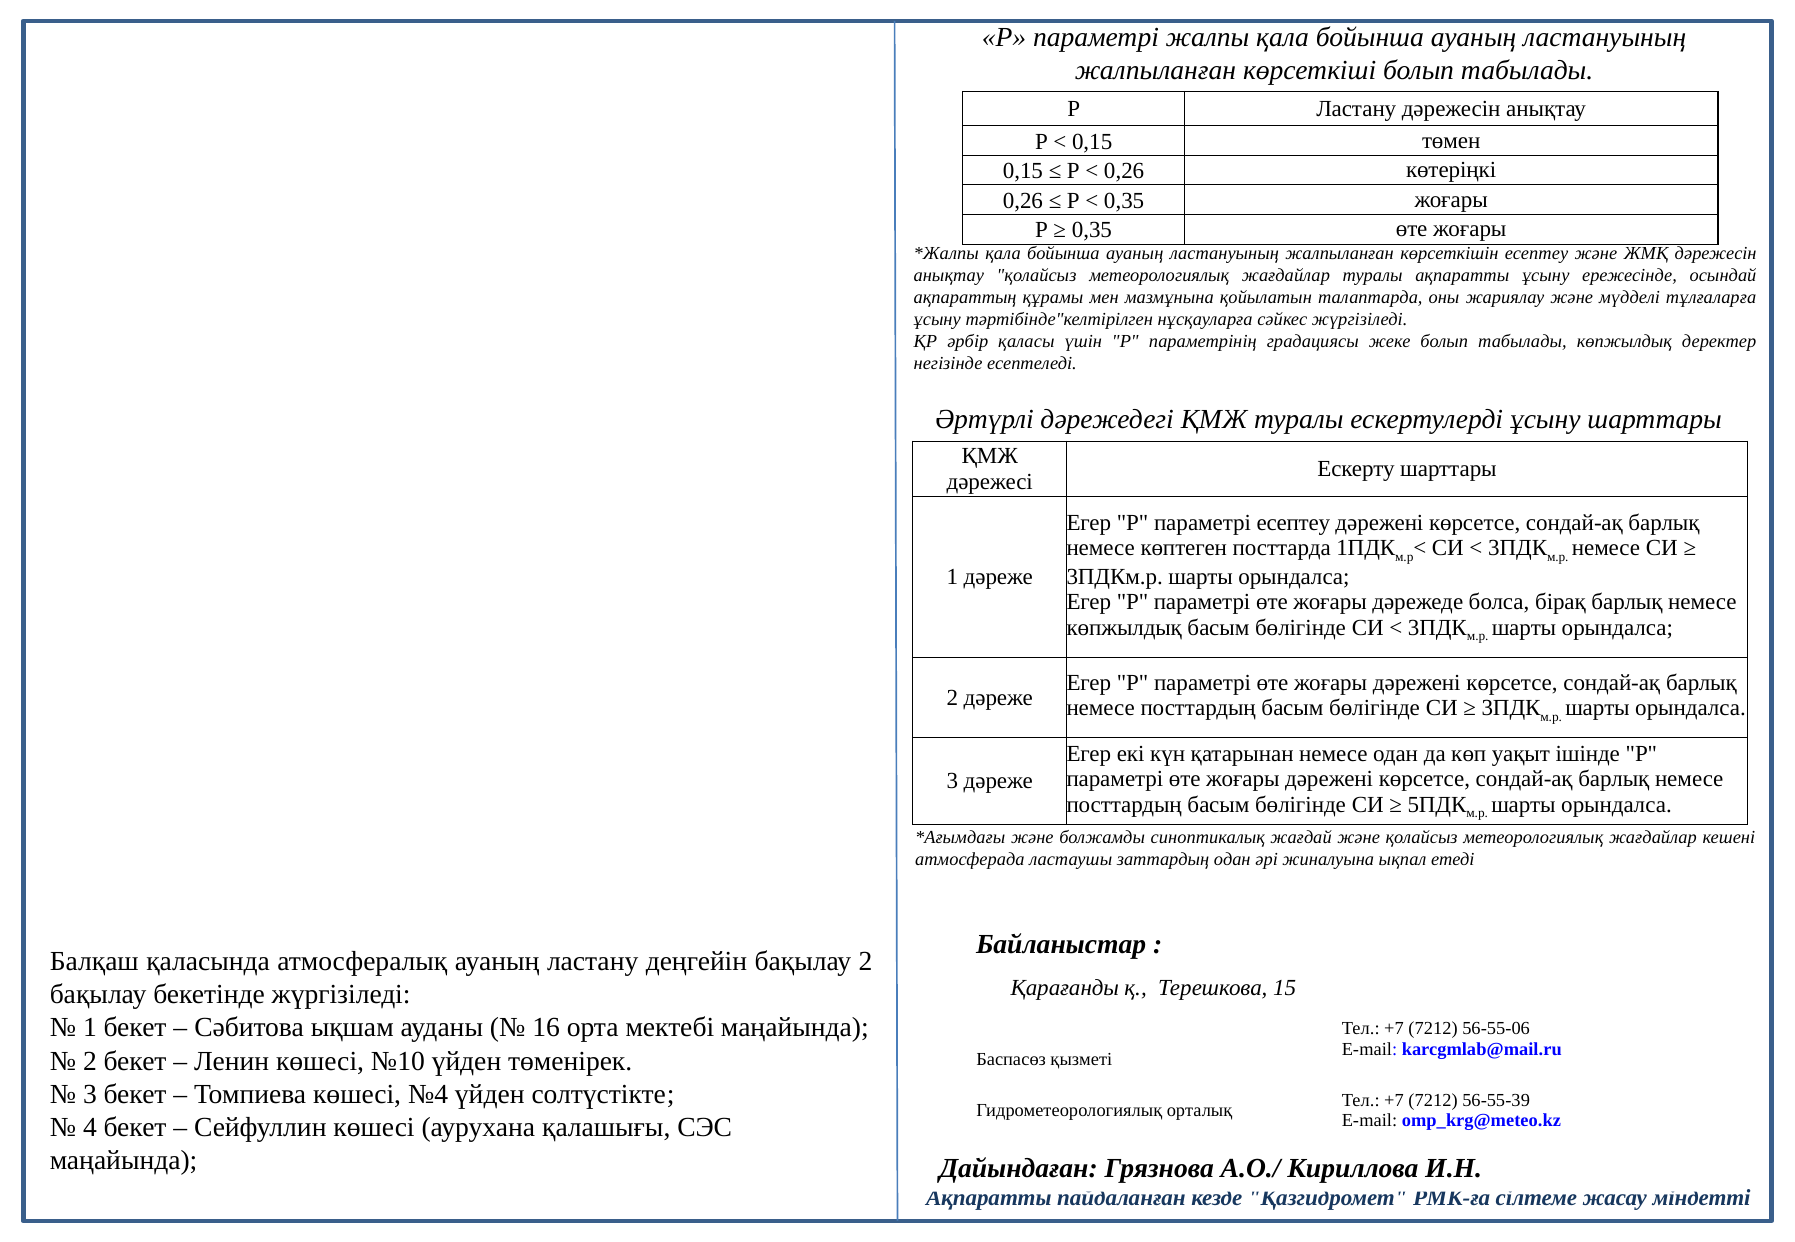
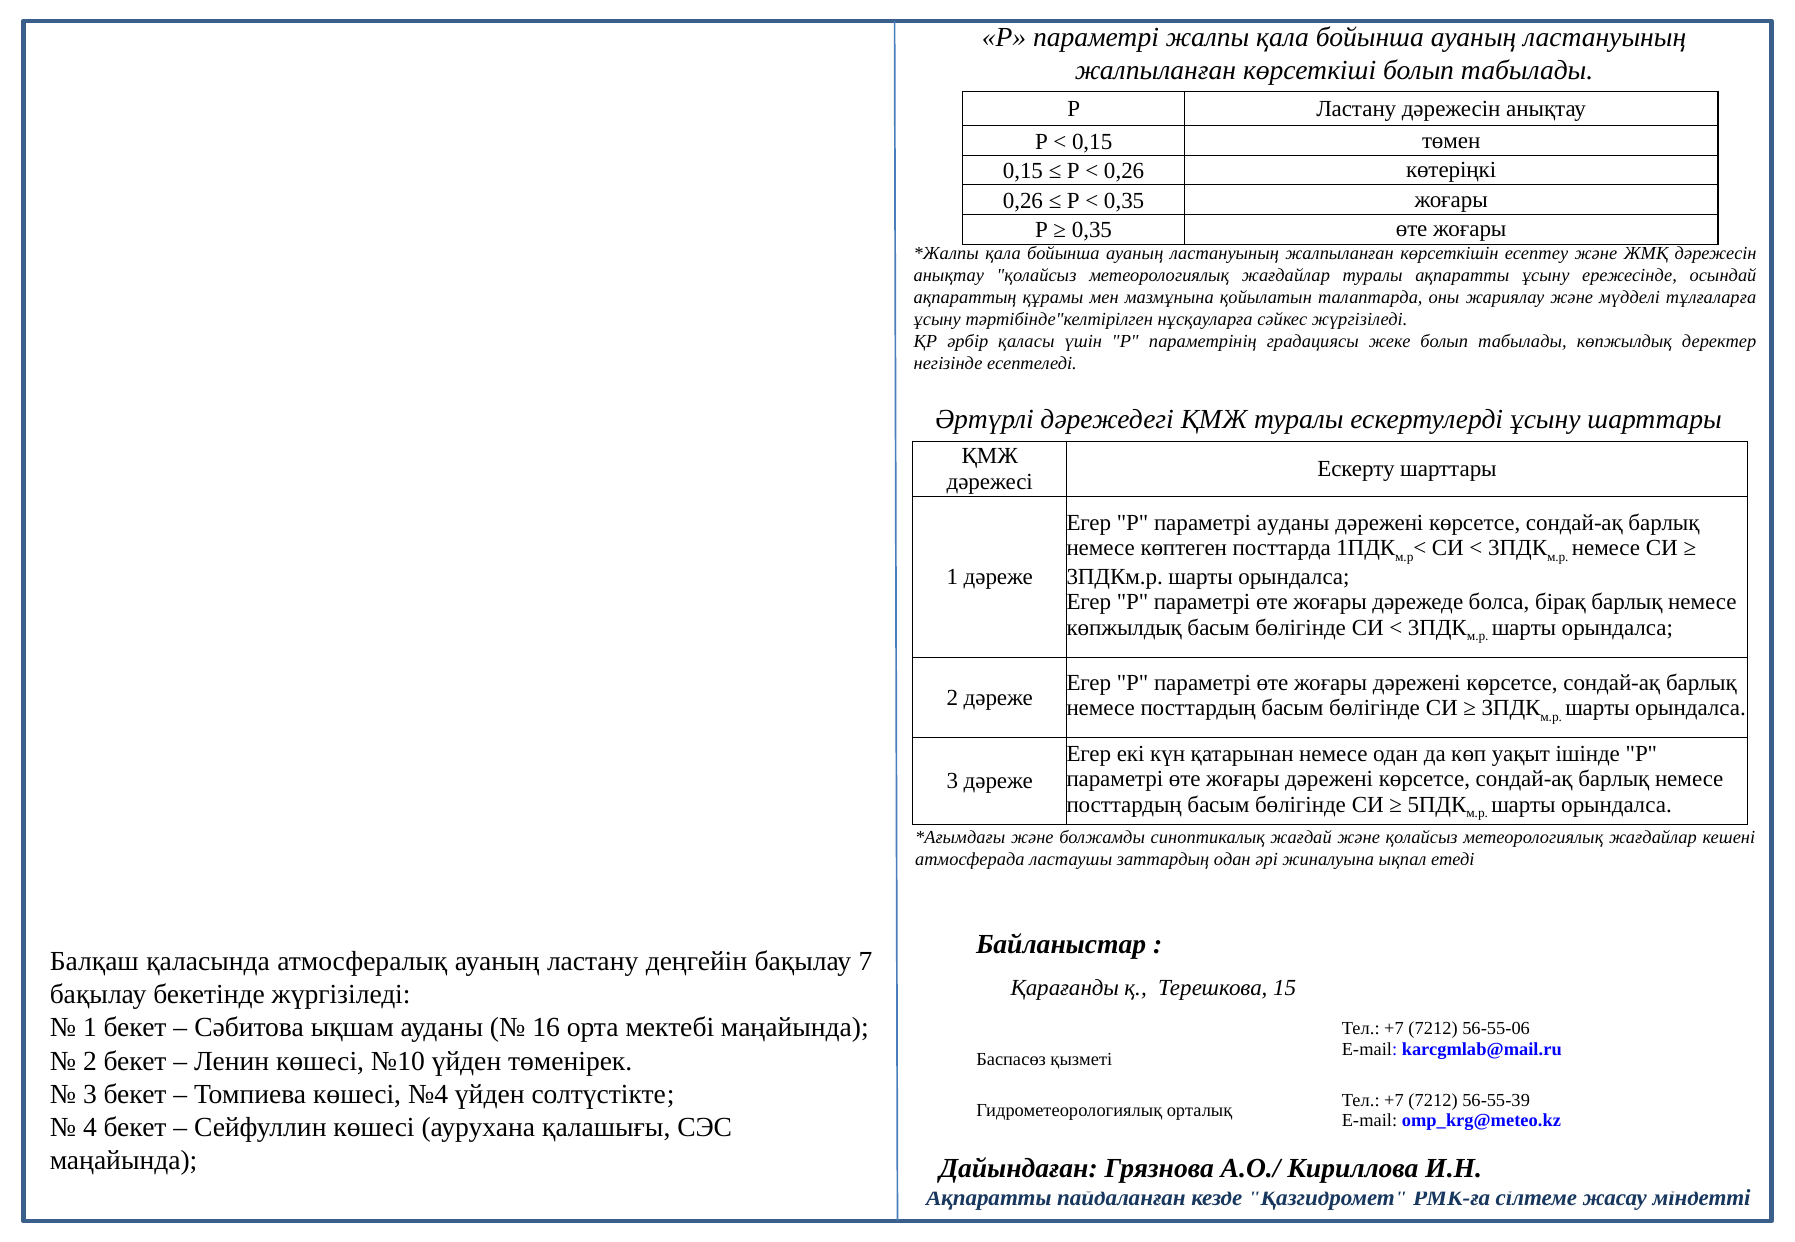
параметрі есептеу: есептеу -> ауданы
бақылау 2: 2 -> 7
